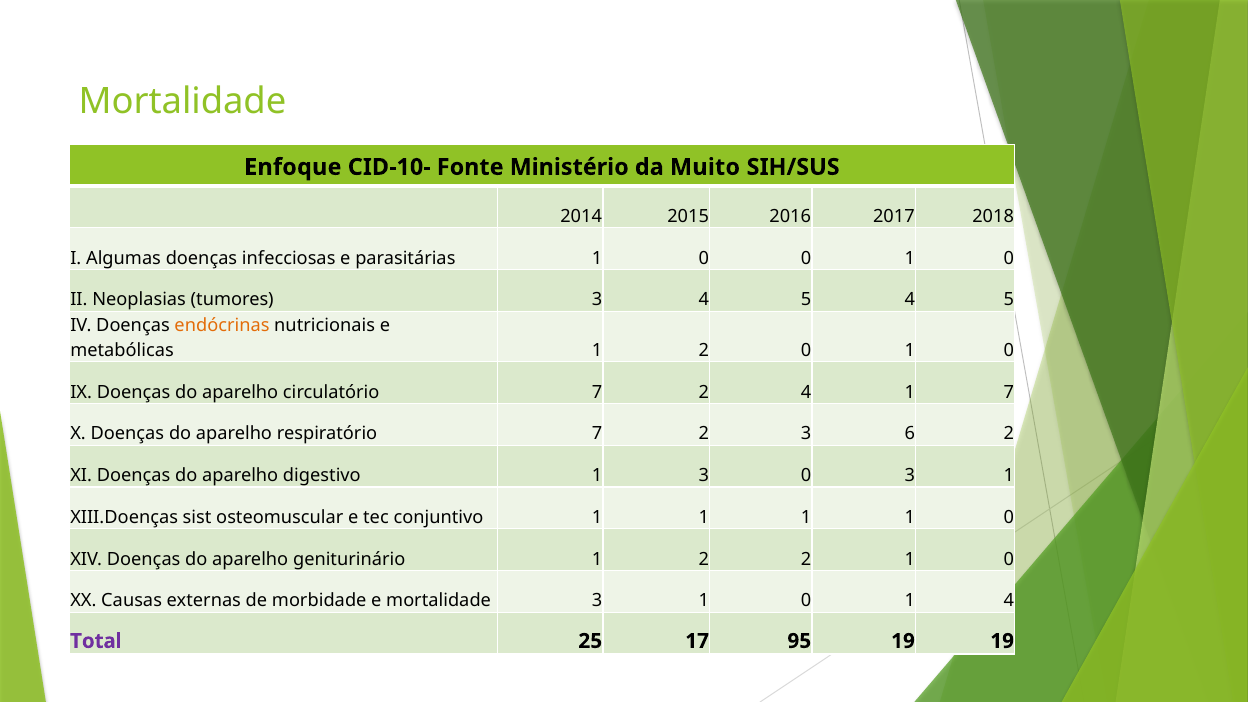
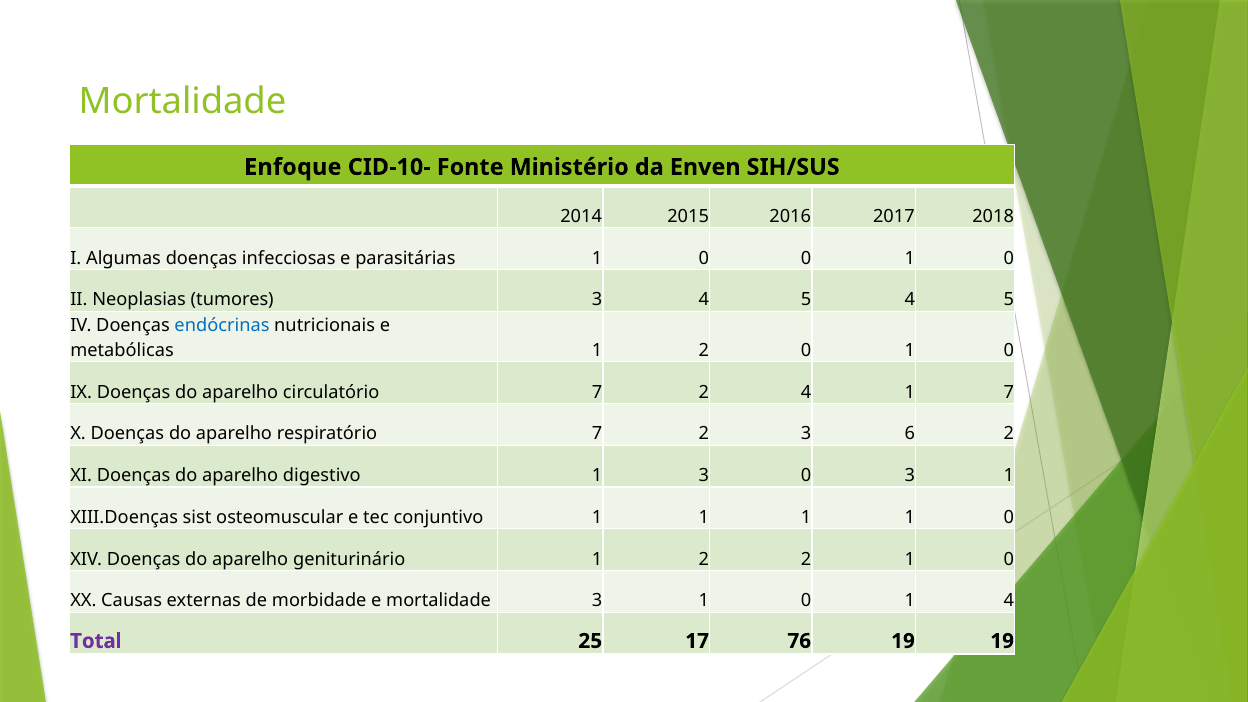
Muito: Muito -> Enven
endócrinas colour: orange -> blue
95: 95 -> 76
